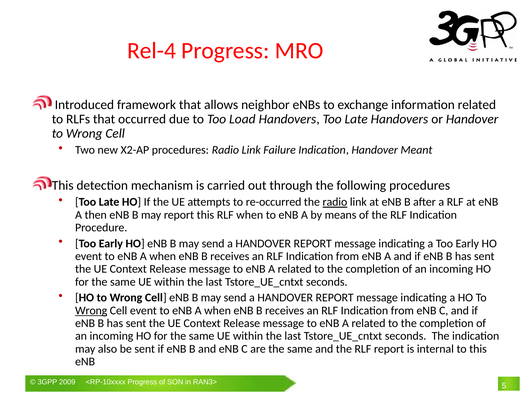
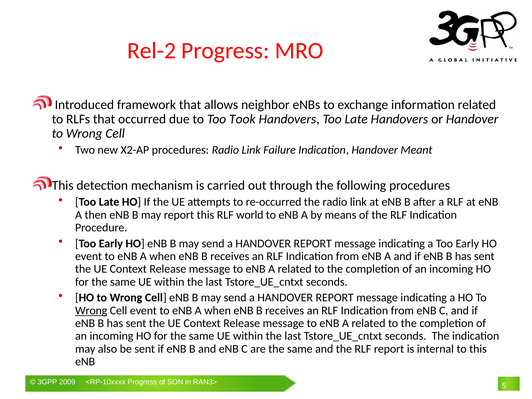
Rel-4: Rel-4 -> Rel-2
Load: Load -> Took
radio at (335, 202) underline: present -> none
RLF when: when -> world
